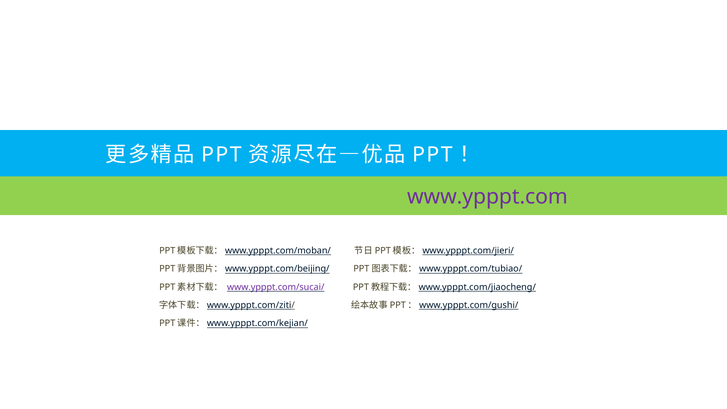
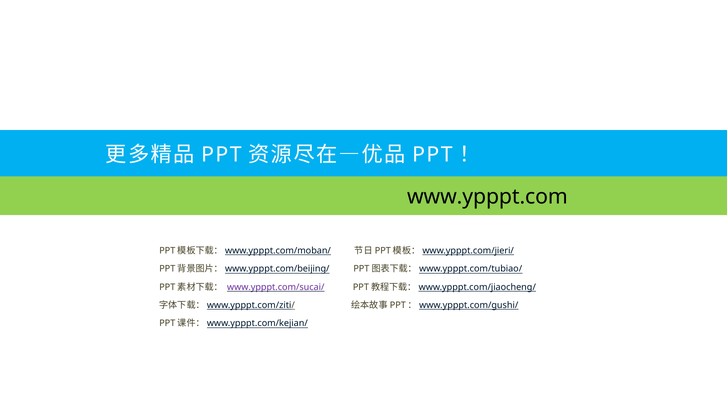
www.ypppt.com colour: purple -> black
